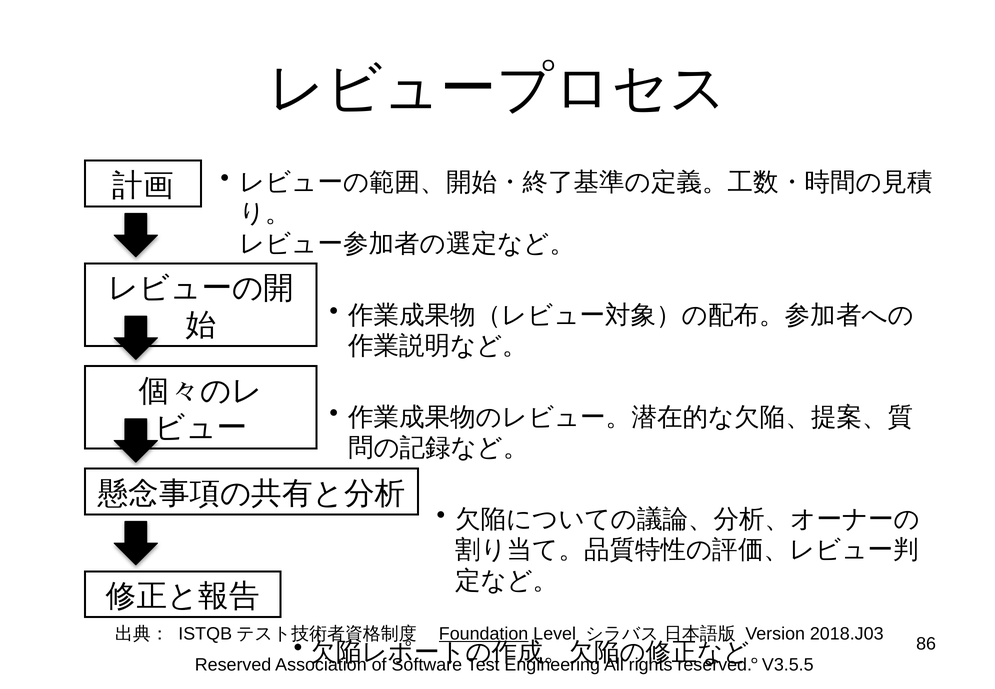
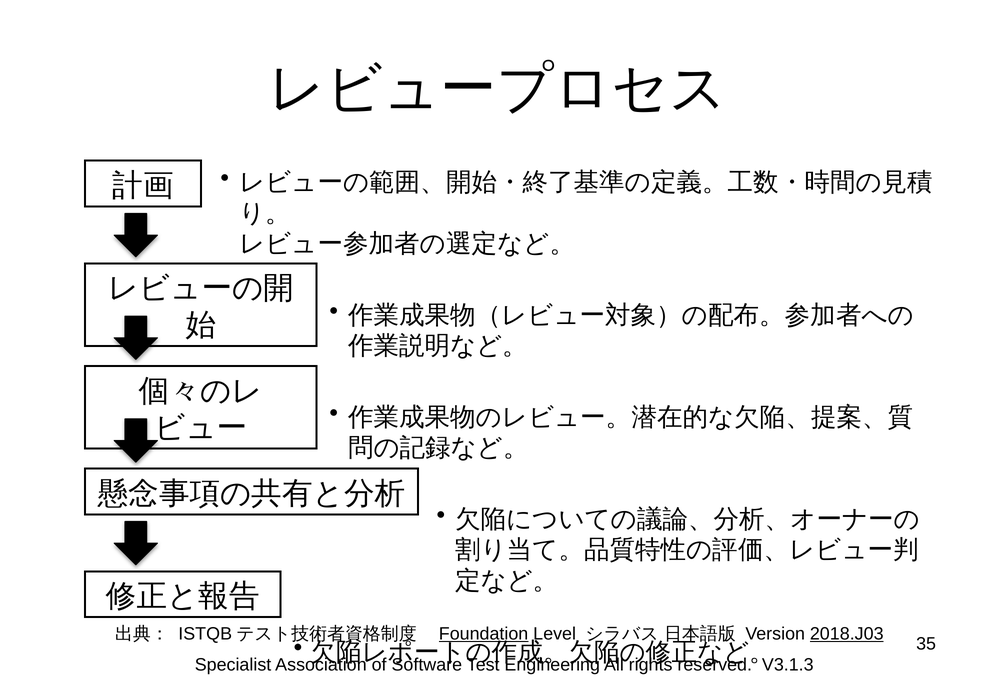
2018.J03 underline: none -> present
86: 86 -> 35
Reserved at (233, 665): Reserved -> Specialist
V3.5.5: V3.5.5 -> V3.1.3
